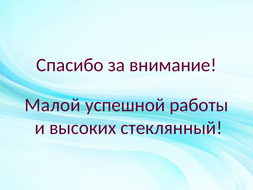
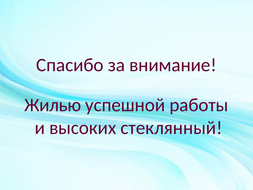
Малой: Малой -> Жилью
